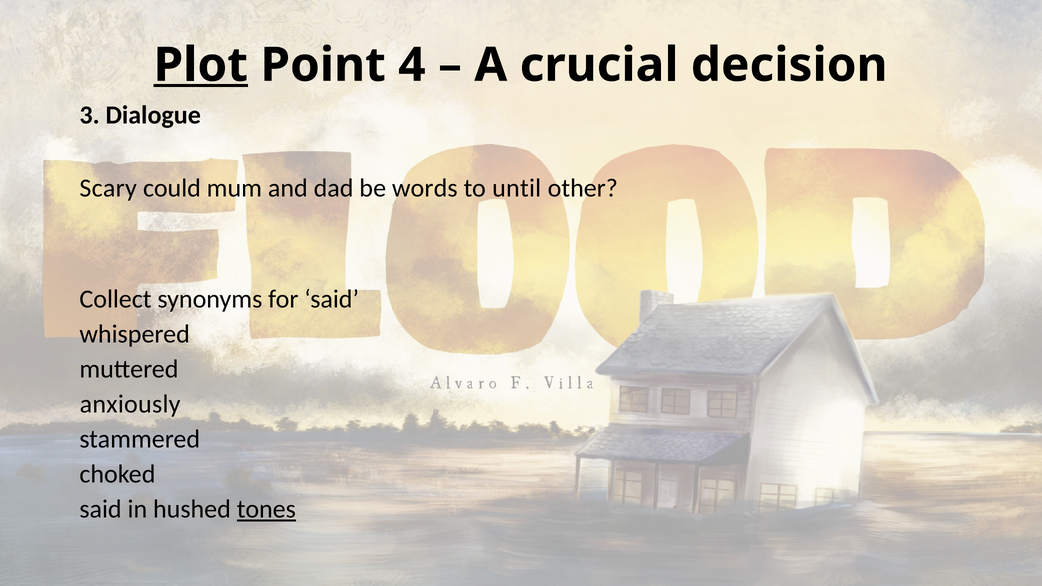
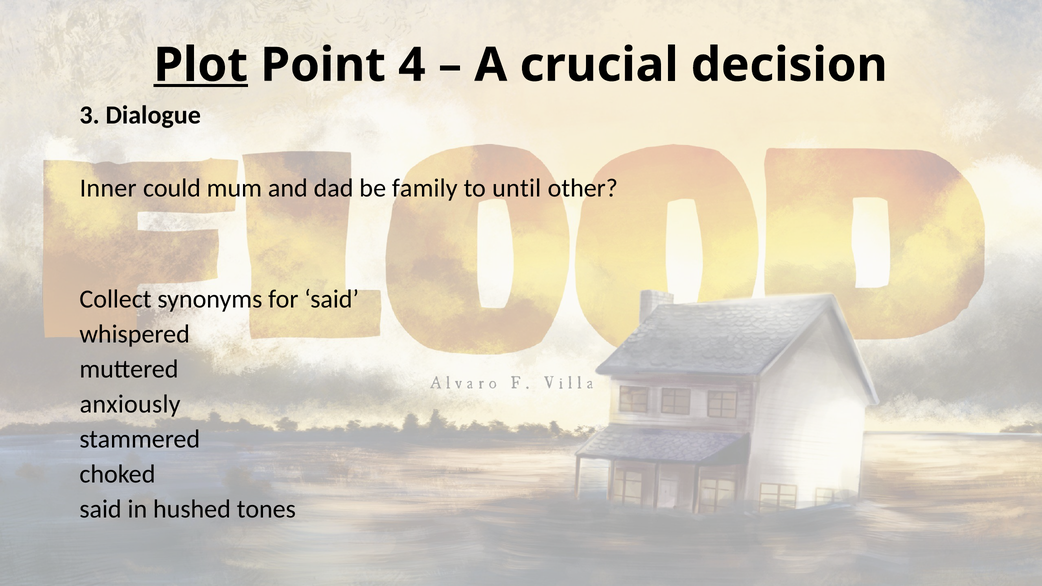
Scary: Scary -> Inner
words: words -> family
tones underline: present -> none
